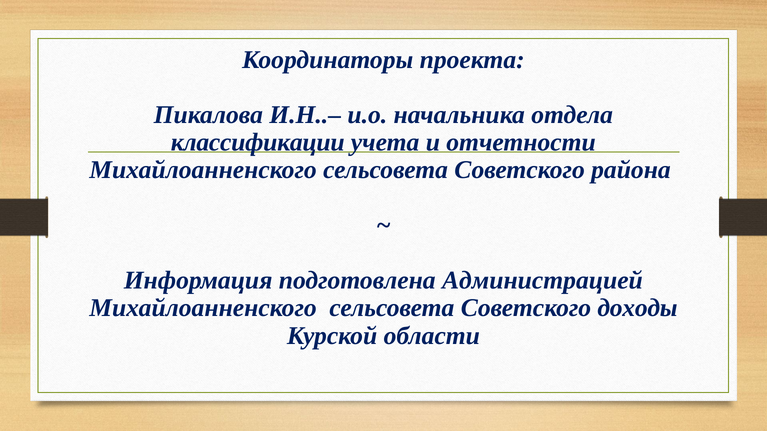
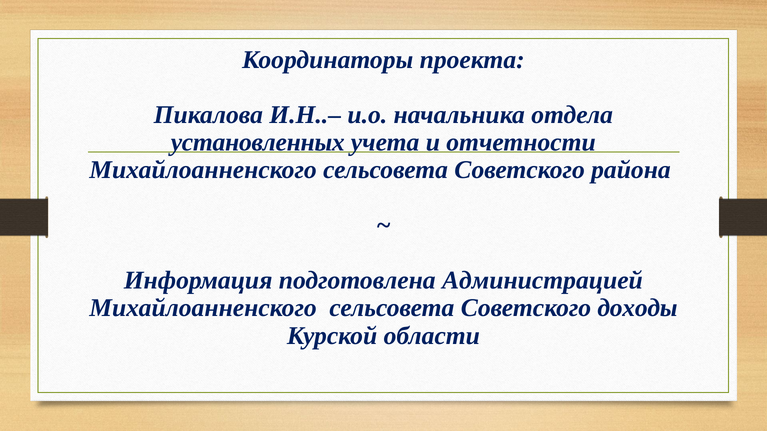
классификации: классификации -> установленных
